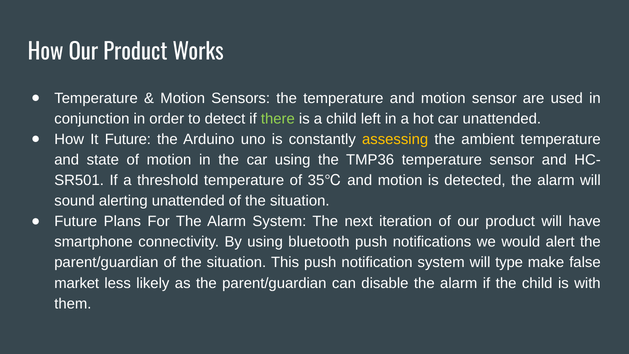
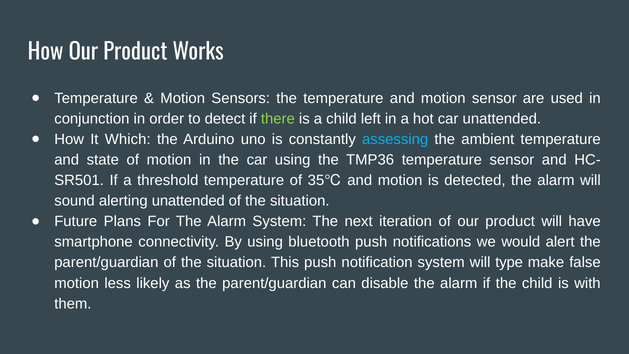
It Future: Future -> Which
assessing colour: yellow -> light blue
market at (77, 283): market -> motion
